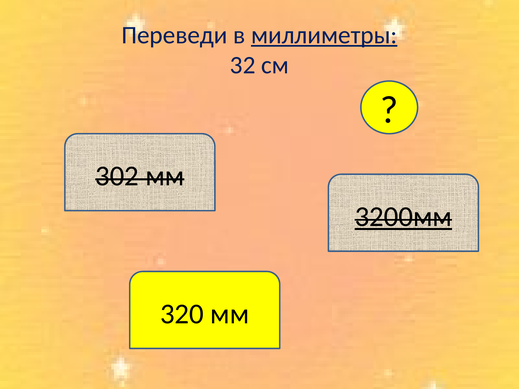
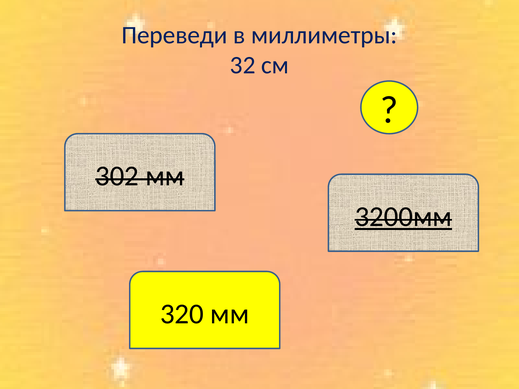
миллиметры underline: present -> none
